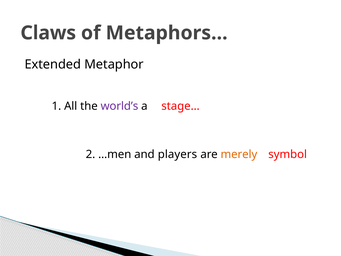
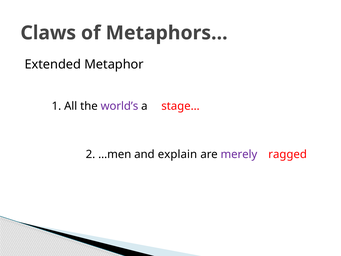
players: players -> explain
merely colour: orange -> purple
symbol: symbol -> ragged
